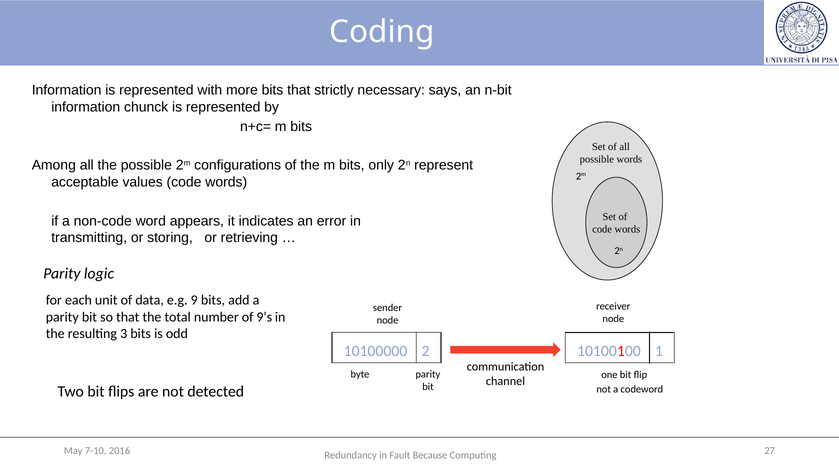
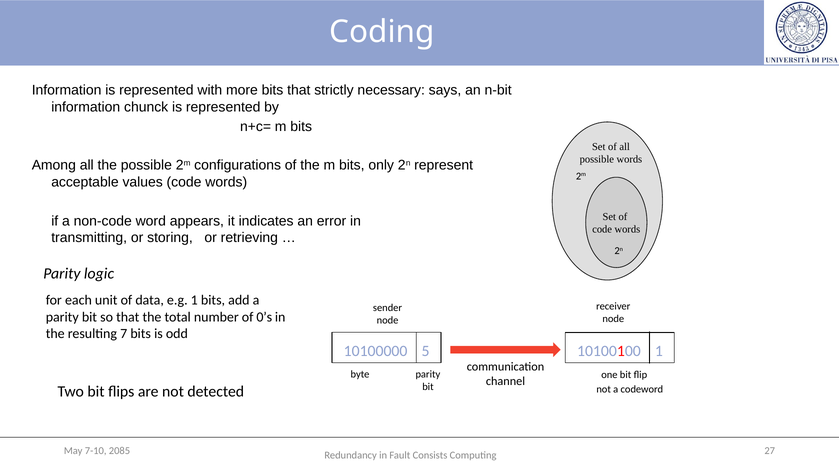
e.g 9: 9 -> 1
9’s: 9’s -> 0’s
3: 3 -> 7
2: 2 -> 5
2016: 2016 -> 2085
Because: Because -> Consists
